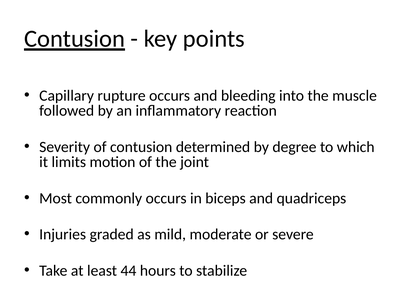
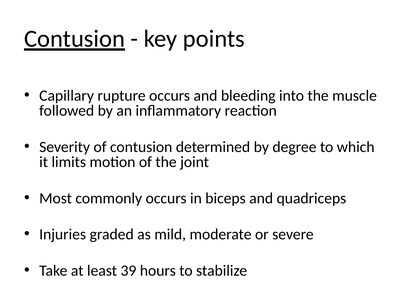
44: 44 -> 39
